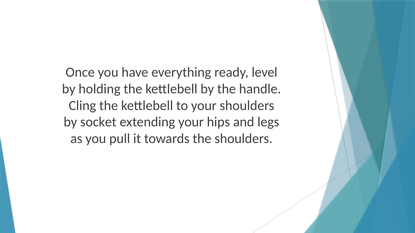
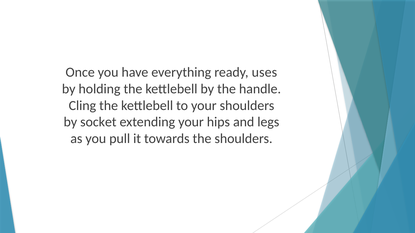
level: level -> uses
